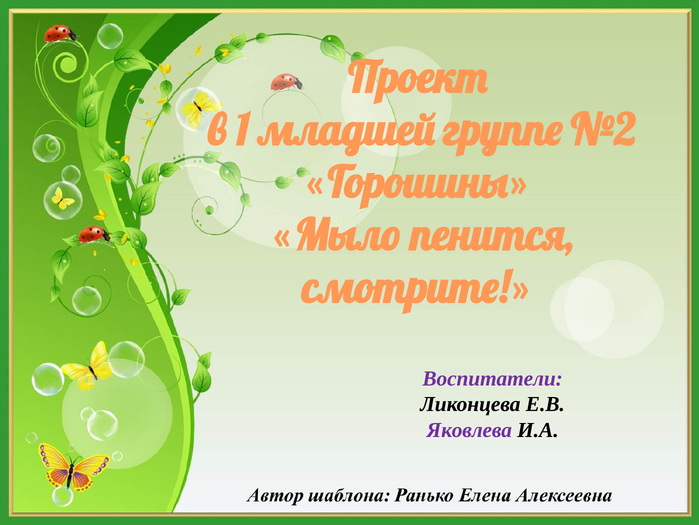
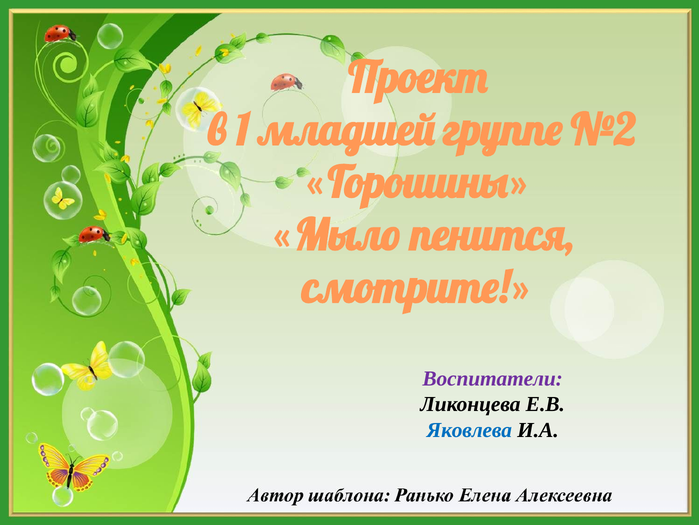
Яковлева colour: purple -> blue
